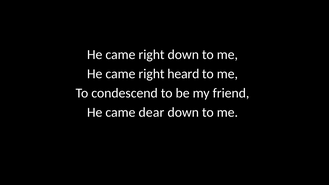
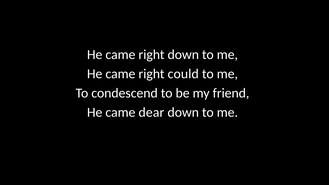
heard: heard -> could
